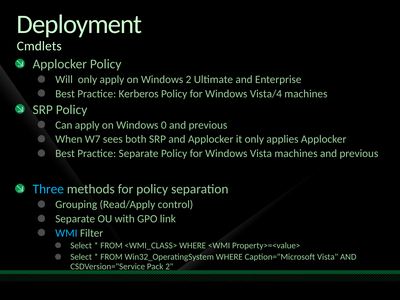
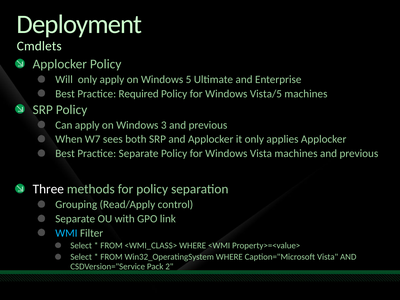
Windows 2: 2 -> 5
Kerberos: Kerberos -> Required
Vista/4: Vista/4 -> Vista/5
0: 0 -> 3
Three colour: light blue -> white
